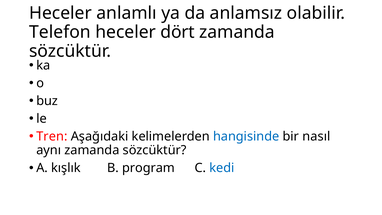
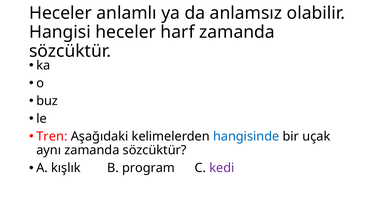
Telefon: Telefon -> Hangisi
dört: dört -> harf
nasıl: nasıl -> uçak
kedi colour: blue -> purple
